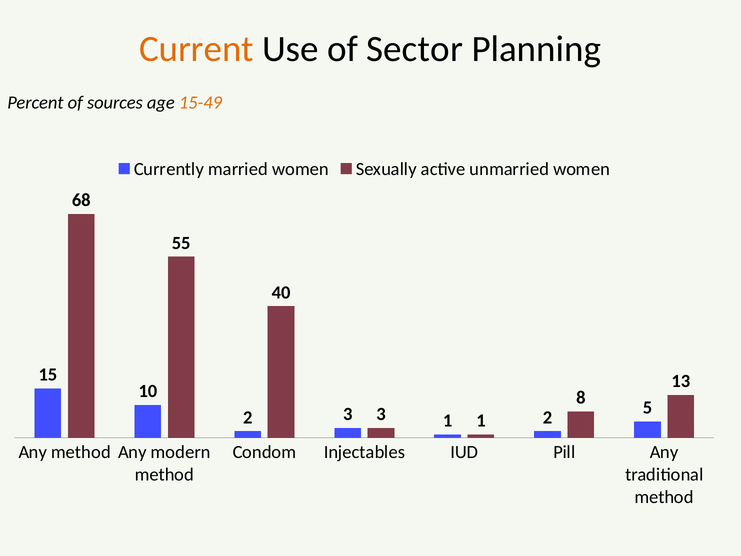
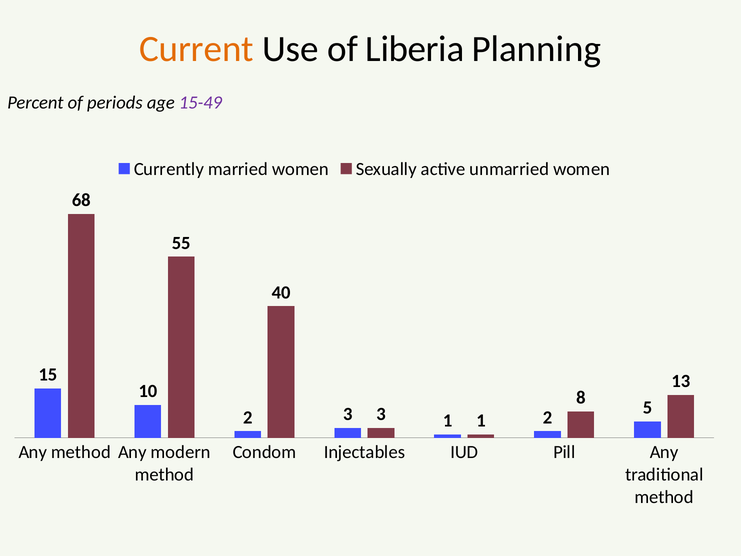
Sector: Sector -> Liberia
sources: sources -> periods
15-49 colour: orange -> purple
